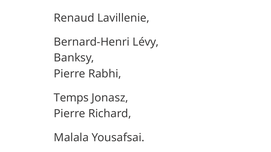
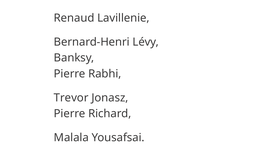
Temps: Temps -> Trevor
